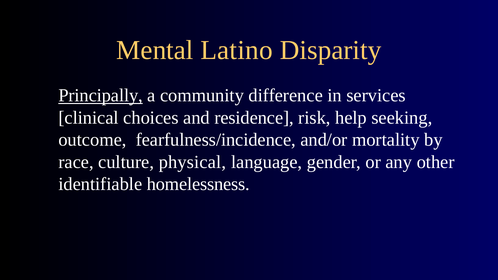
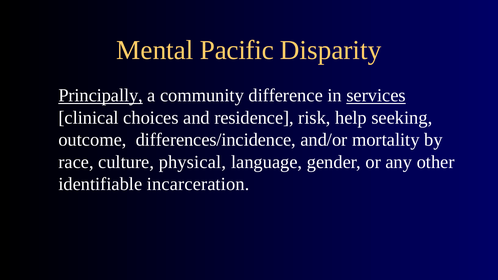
Latino: Latino -> Pacific
services underline: none -> present
fearfulness/incidence: fearfulness/incidence -> differences/incidence
homelessness: homelessness -> incarceration
